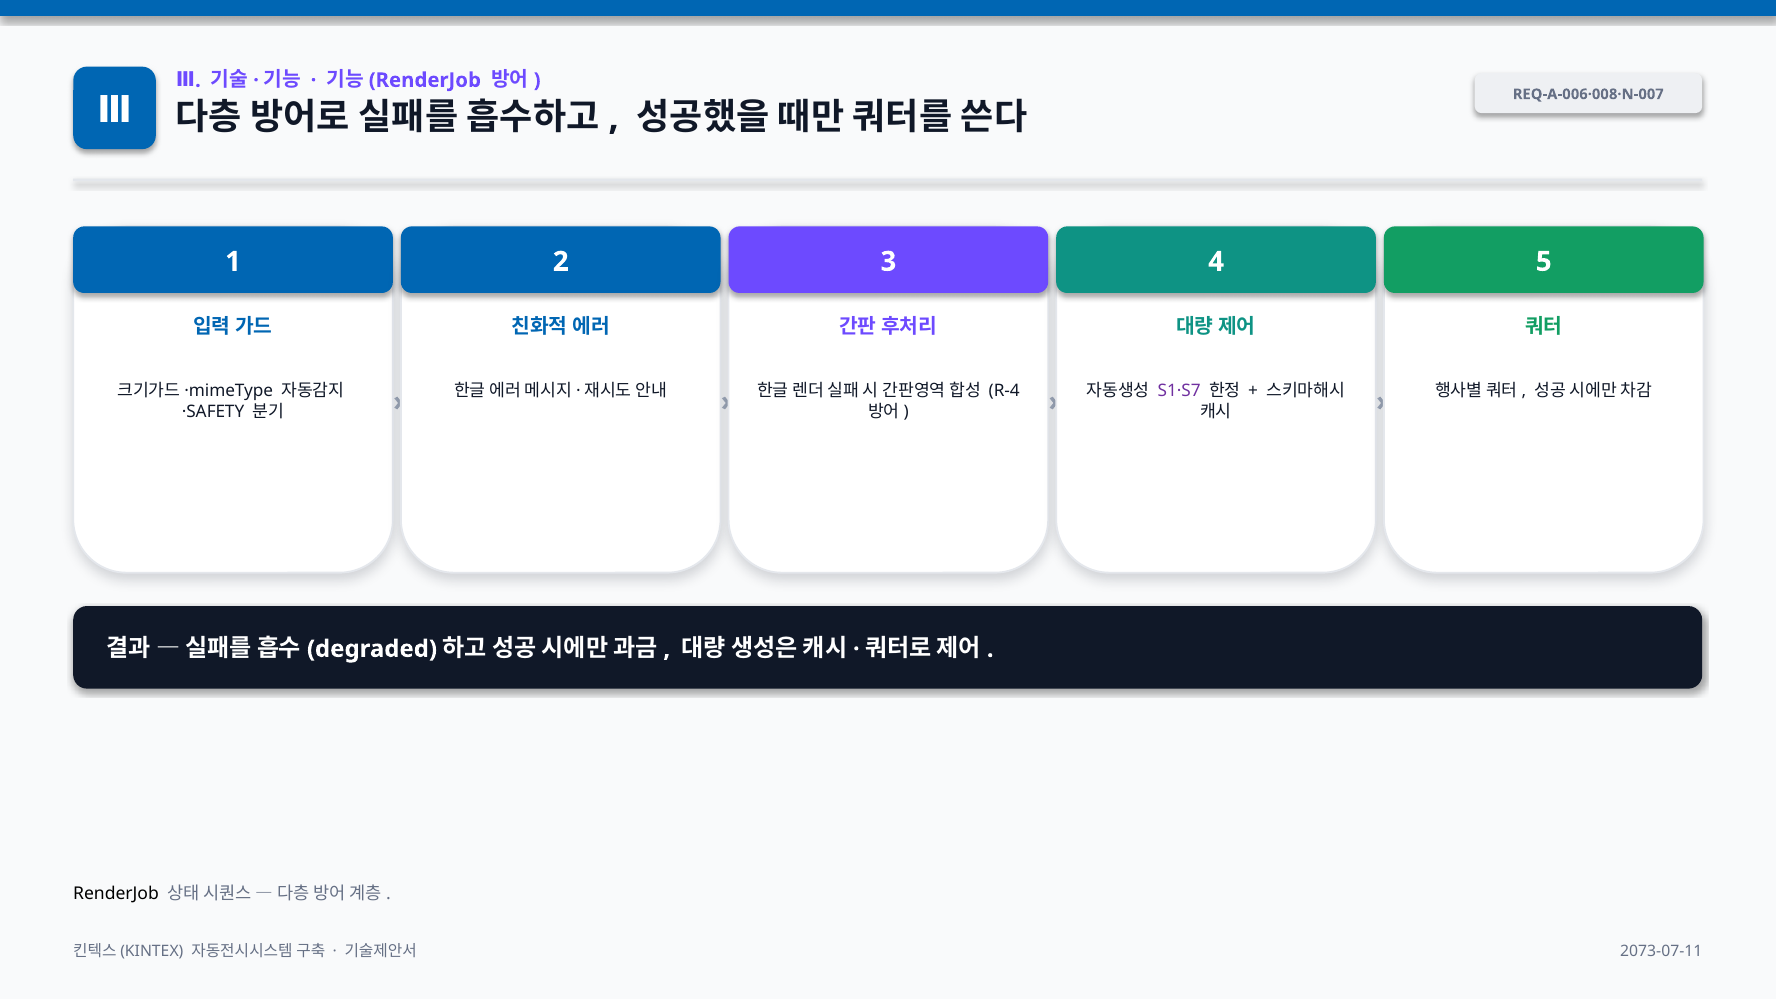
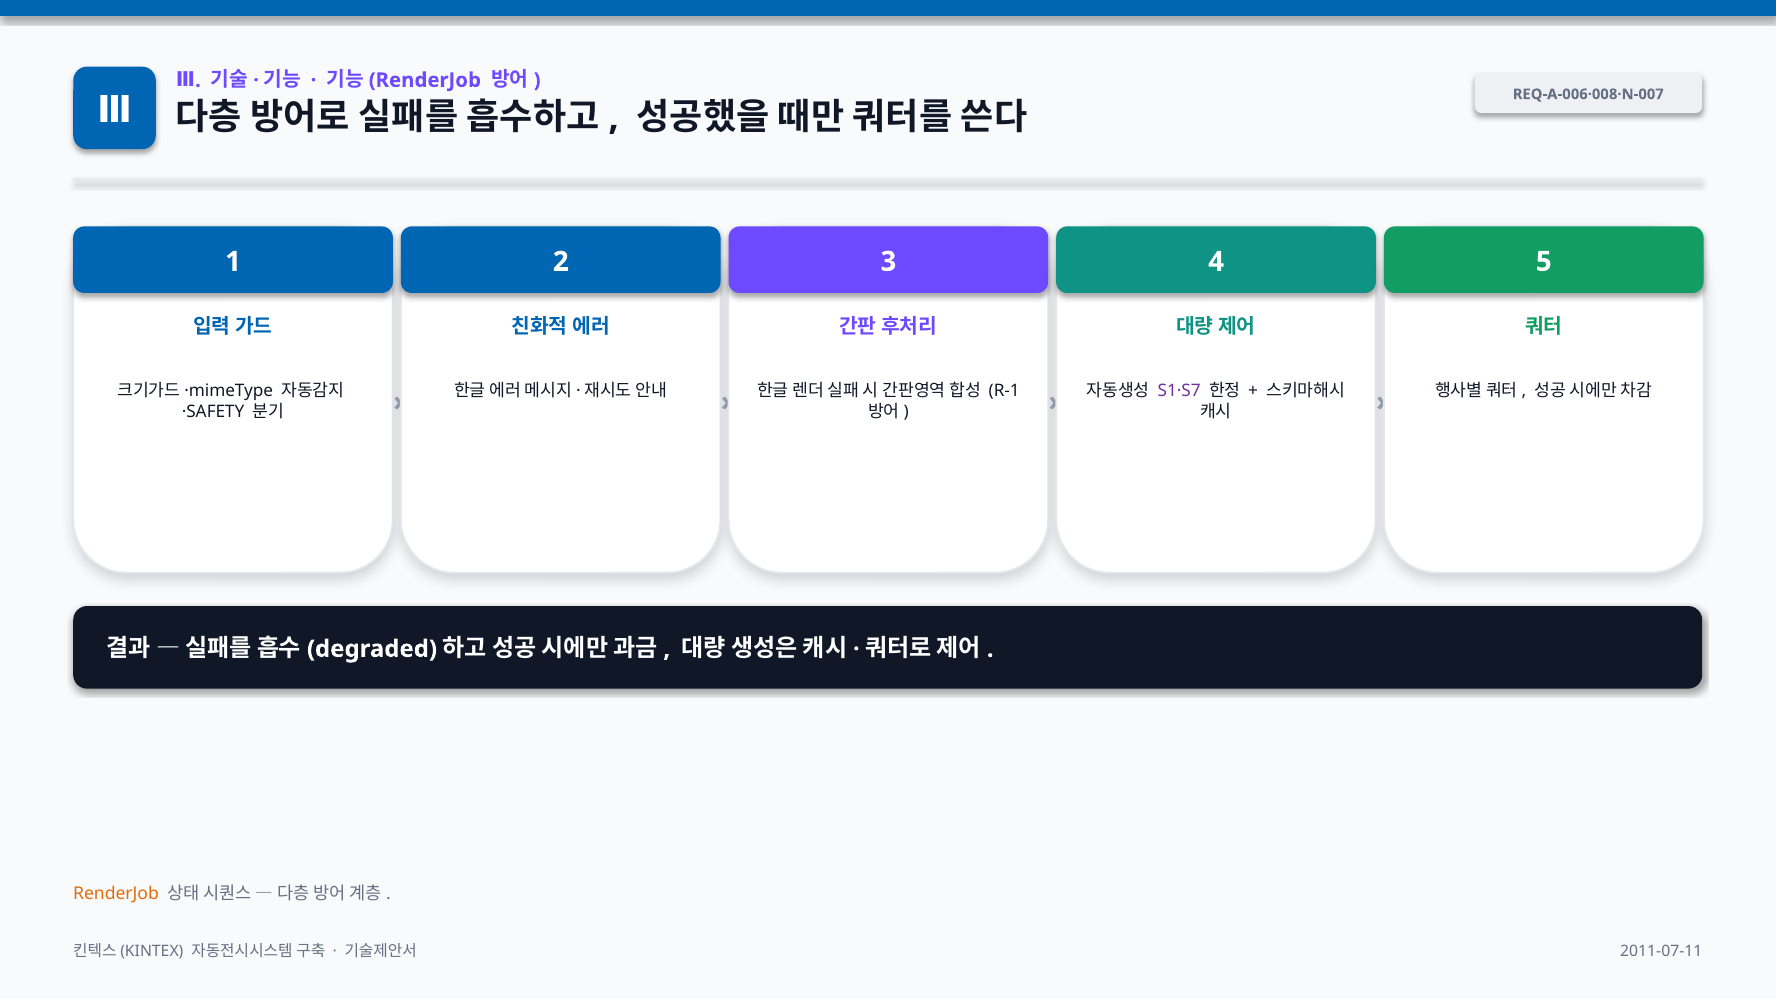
R-4: R-4 -> R-1
RenderJob at (116, 894) colour: black -> orange
2073-07-11: 2073-07-11 -> 2011-07-11
